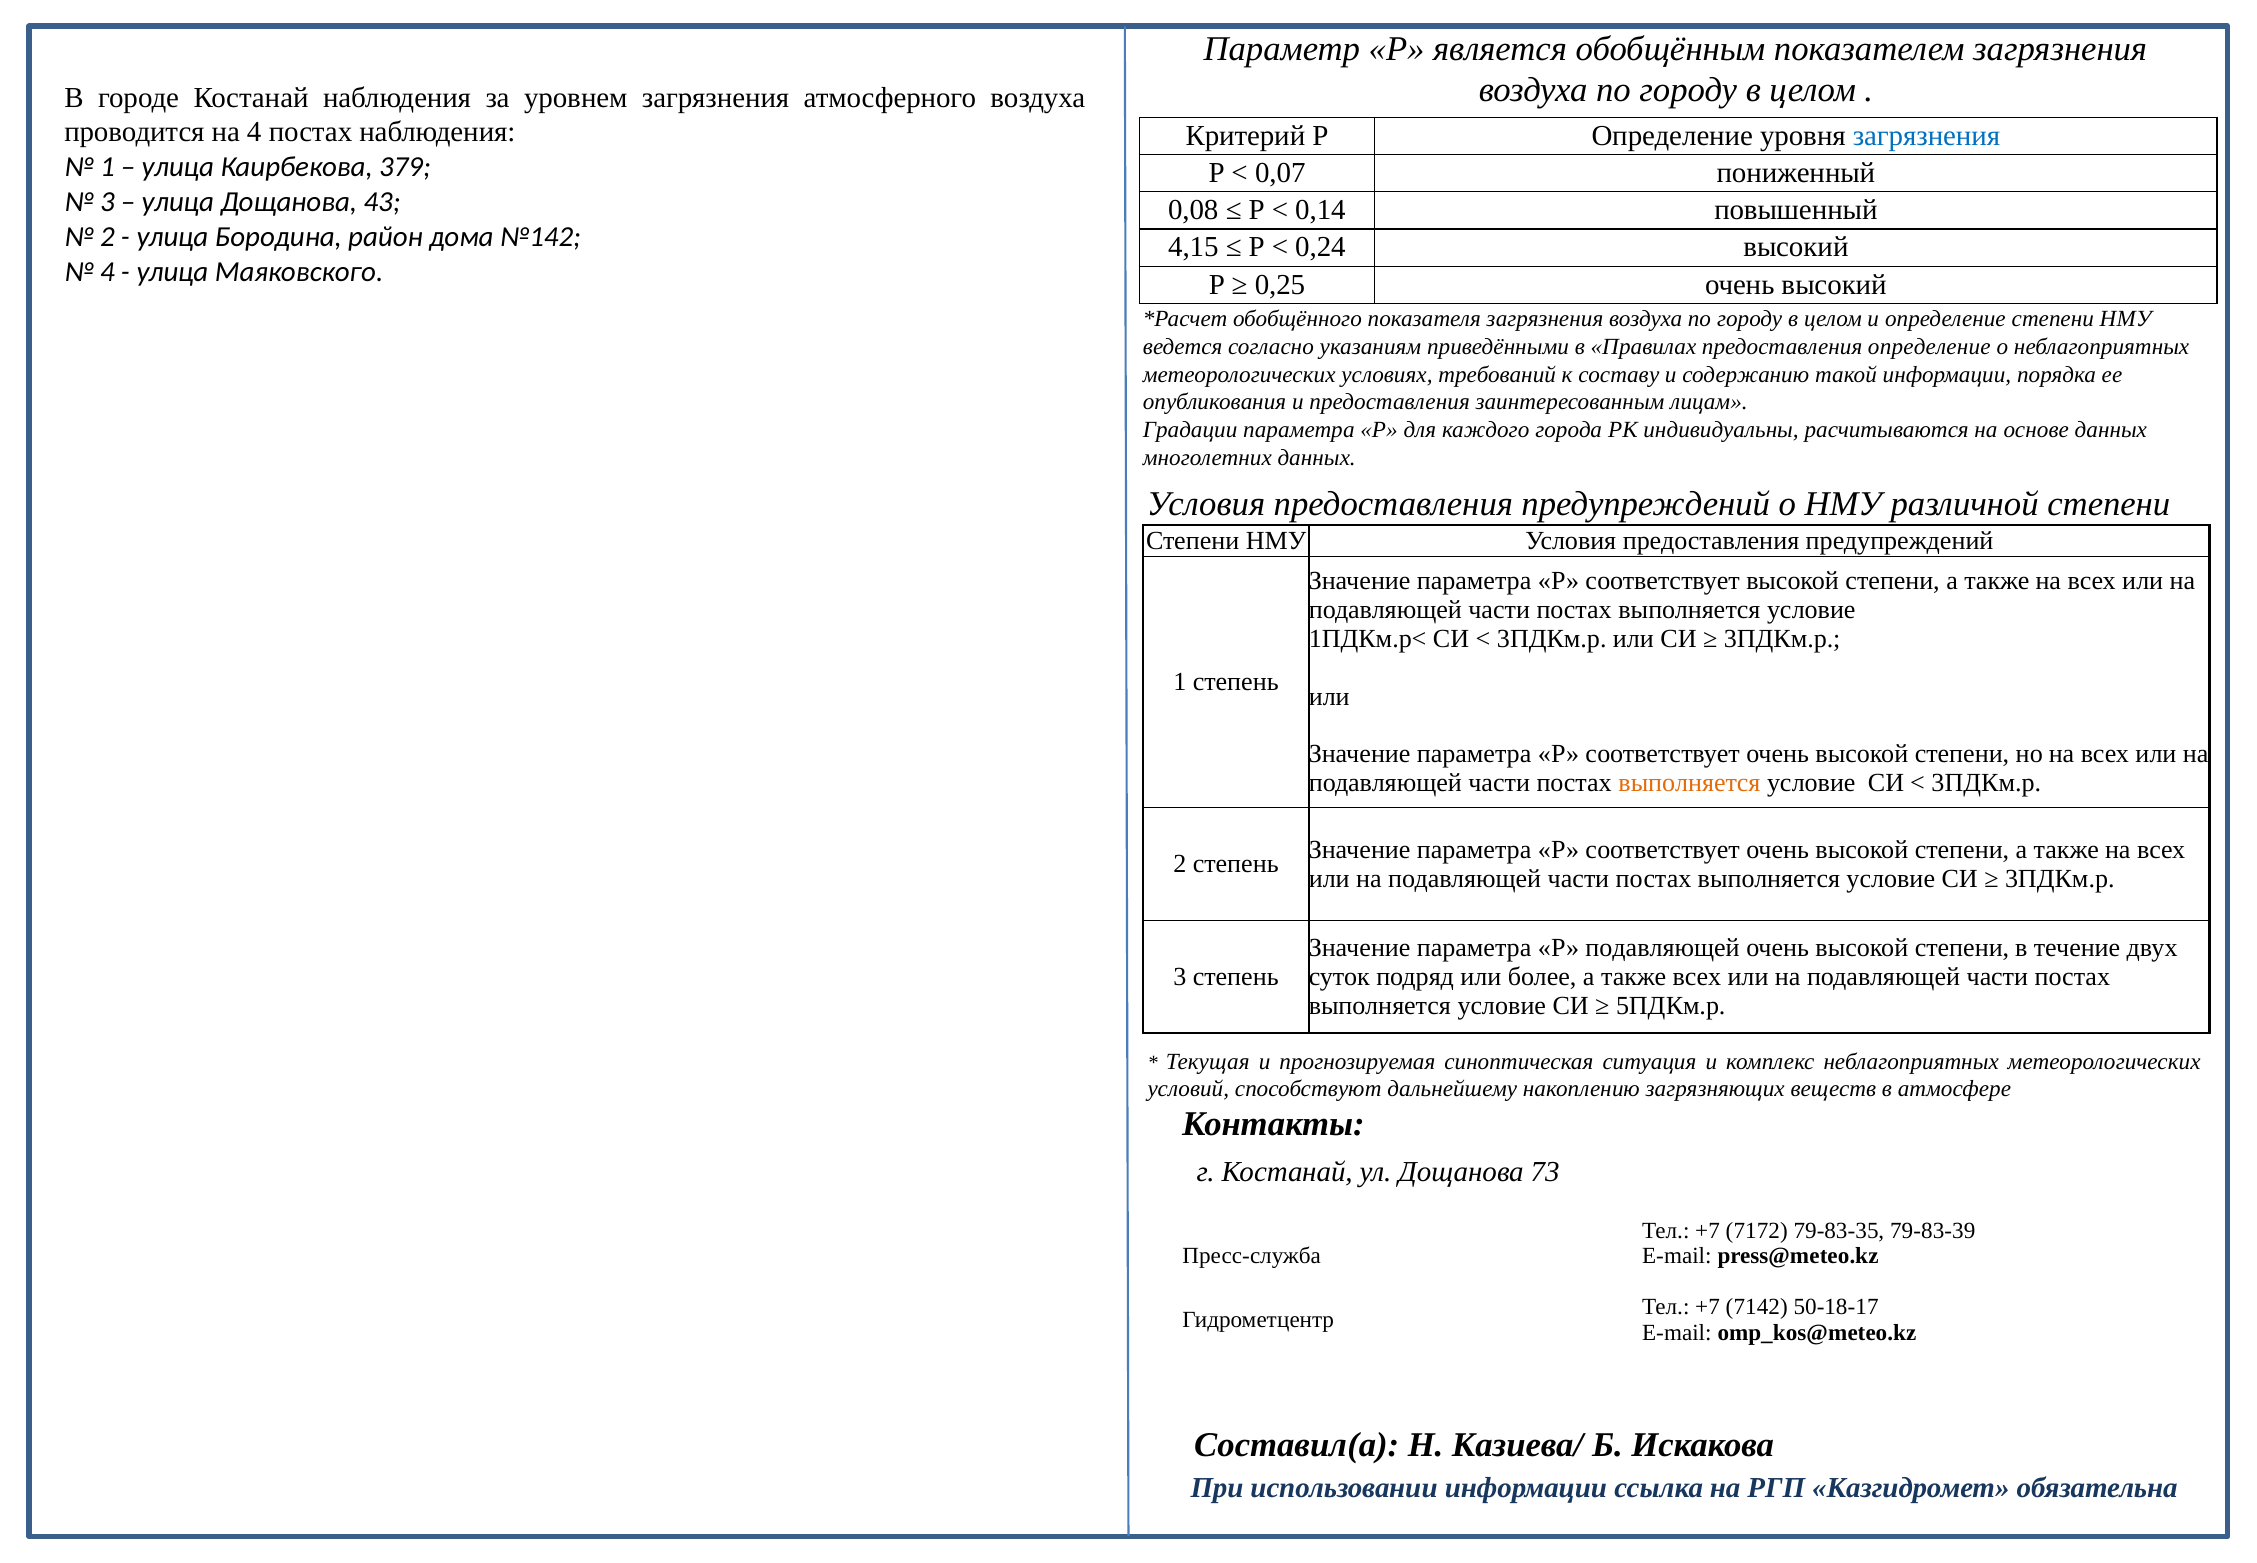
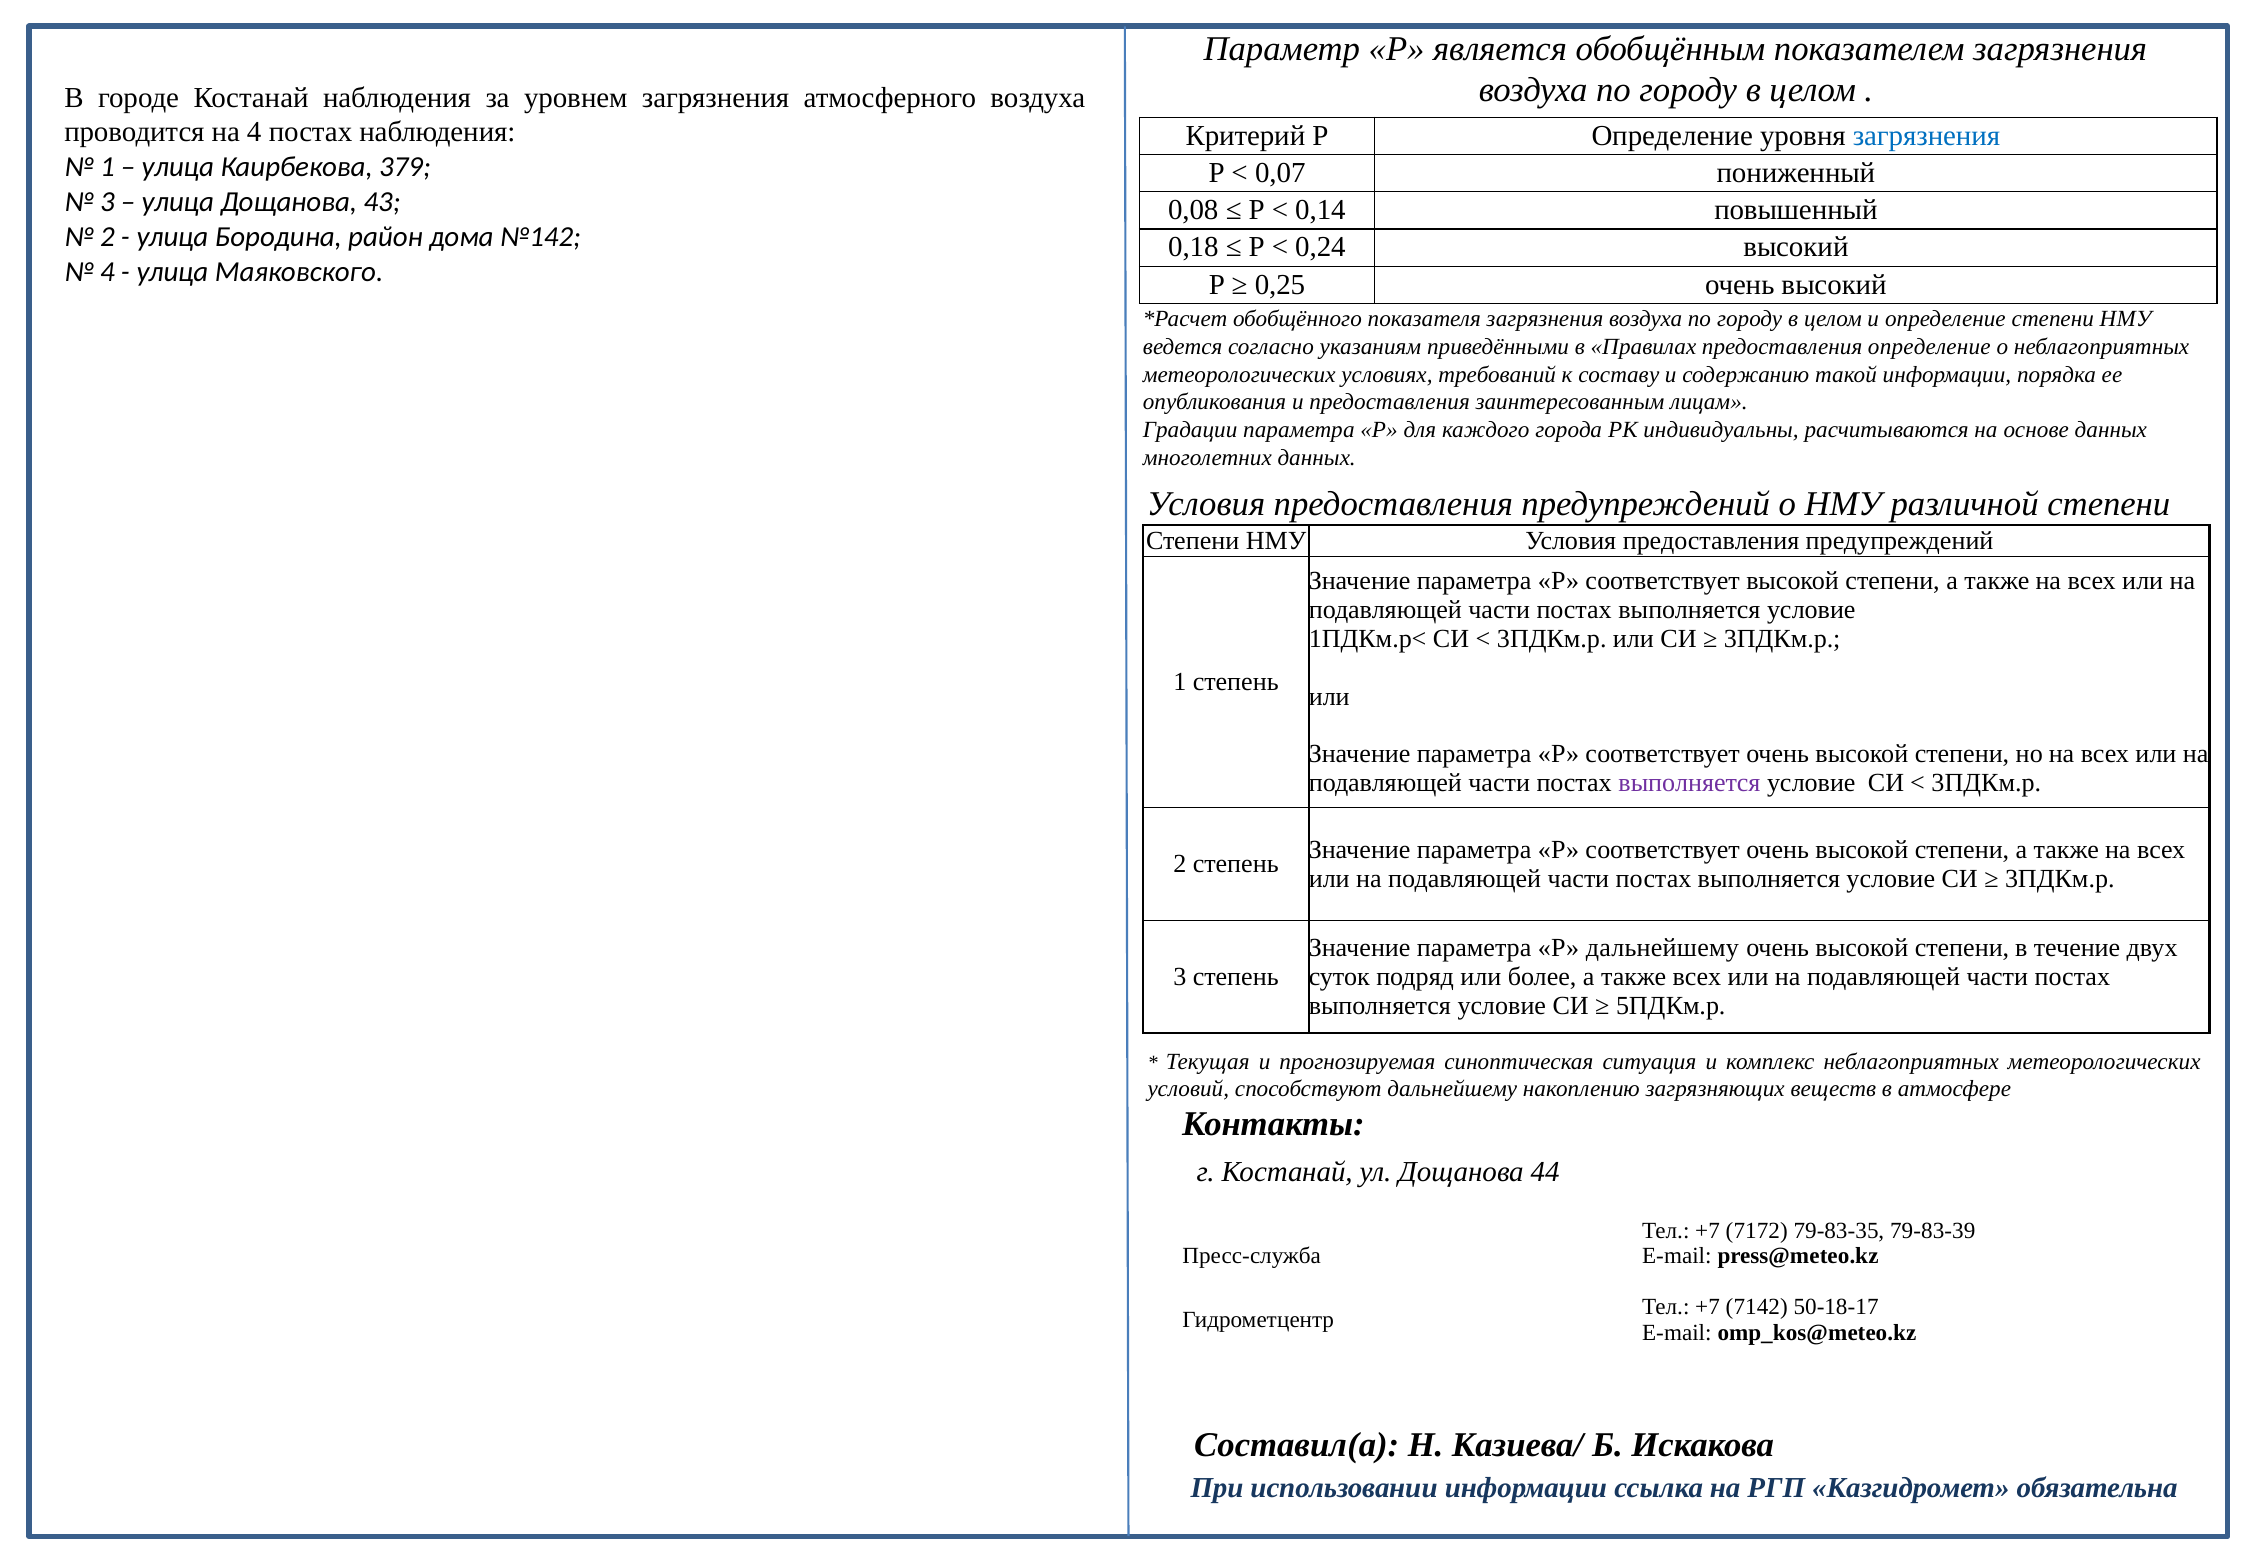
4,15: 4,15 -> 0,18
выполняется at (1689, 783) colour: orange -> purple
Р подавляющей: подавляющей -> дальнейшему
73: 73 -> 44
